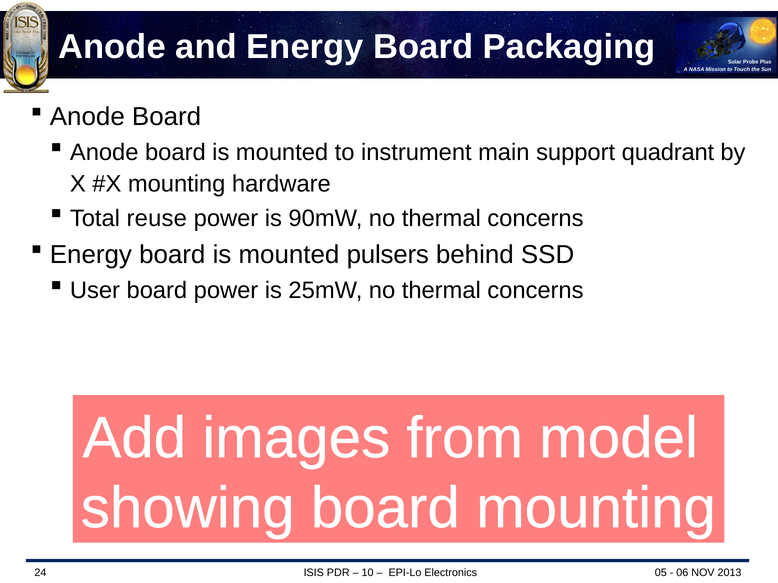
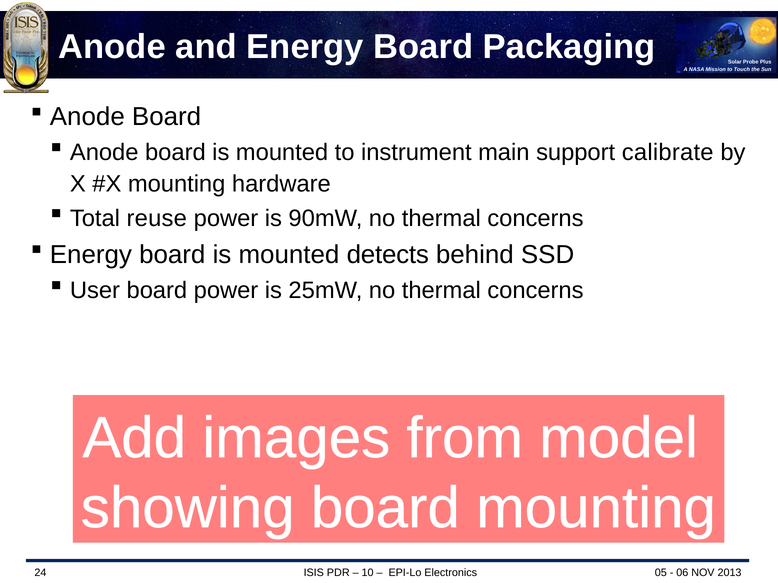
quadrant: quadrant -> calibrate
pulsers: pulsers -> detects
